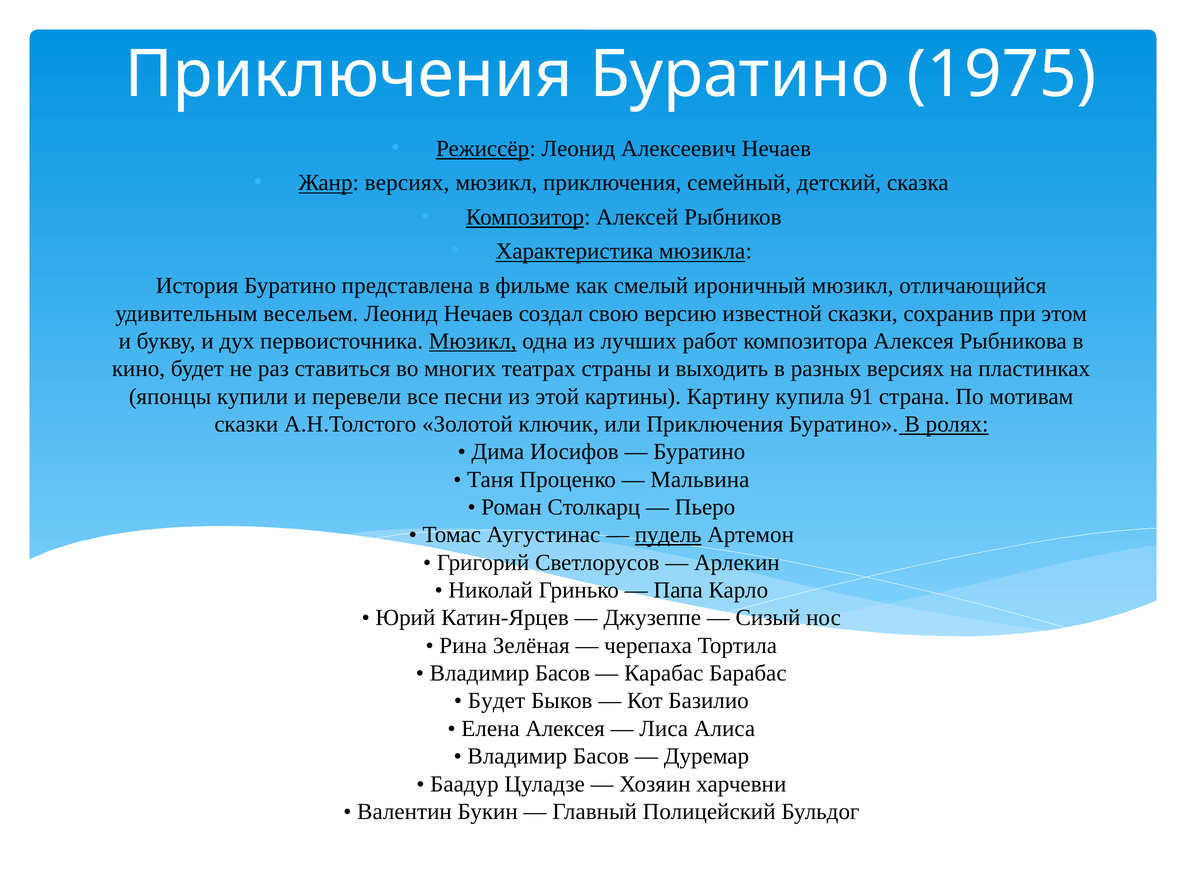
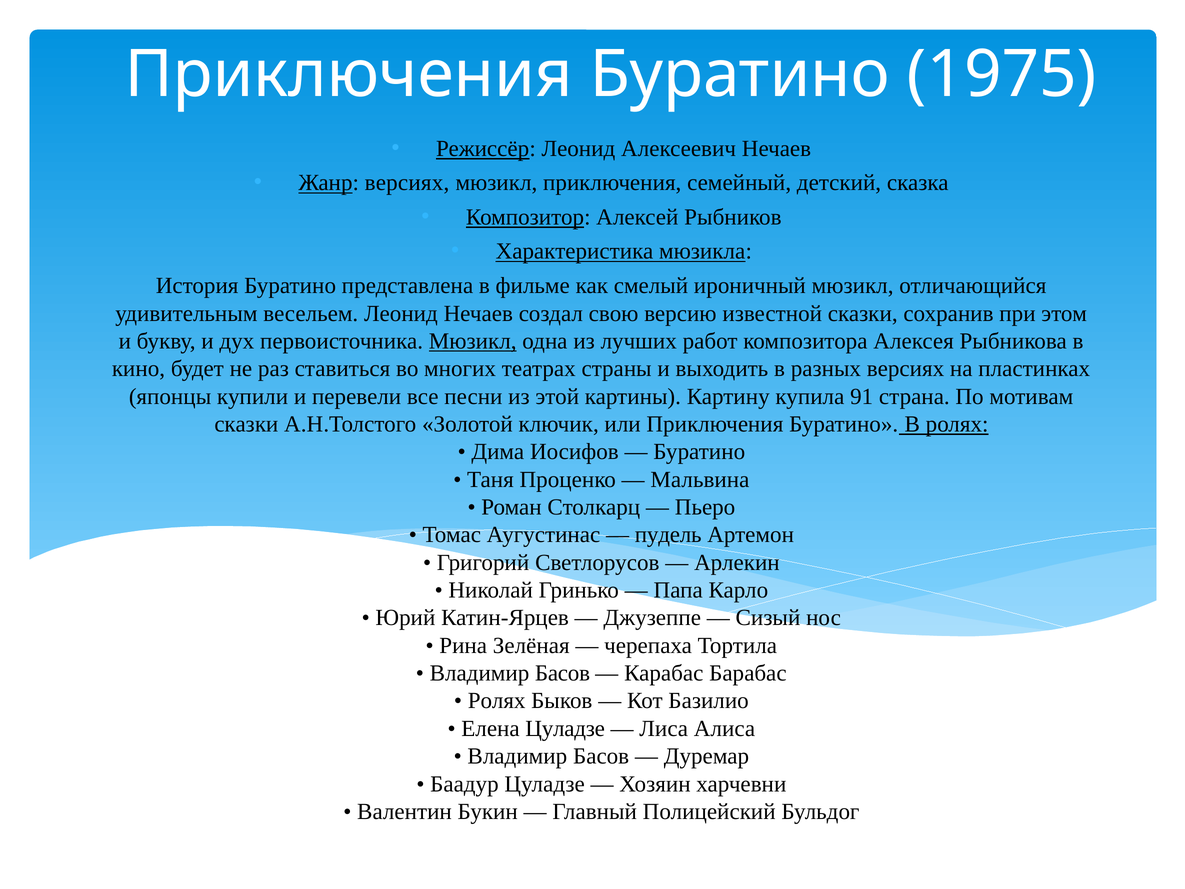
пудель underline: present -> none
Будет at (496, 701): Будет -> Ролях
Елена Алексея: Алексея -> Цуладзе
